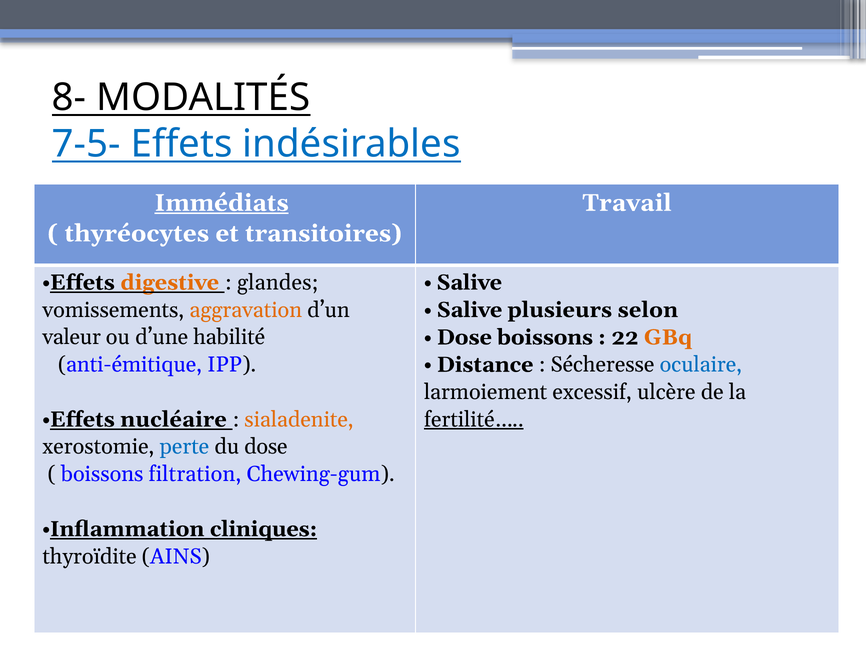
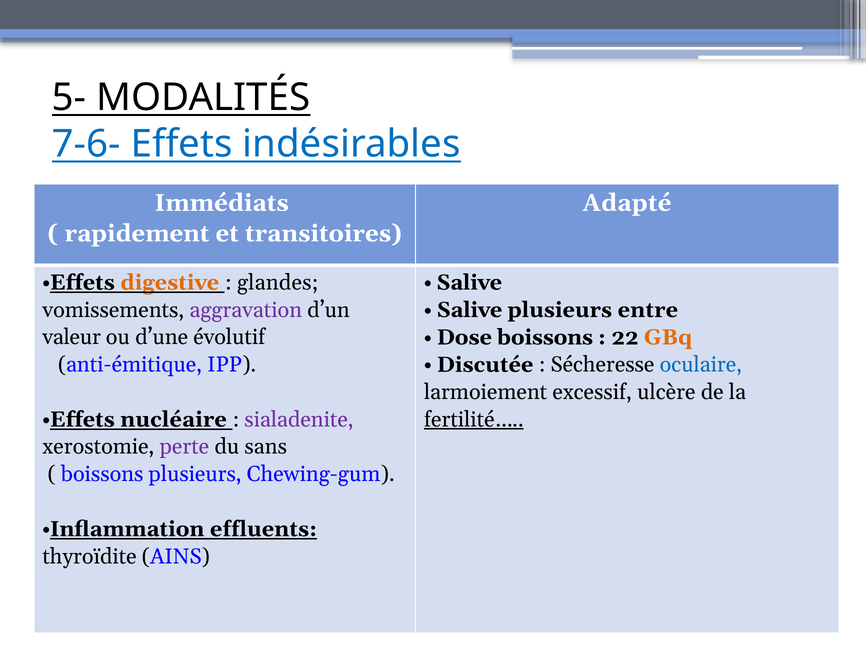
8-: 8- -> 5-
7-5-: 7-5- -> 7-6-
Immédiats underline: present -> none
Travail: Travail -> Adapté
thyréocytes: thyréocytes -> rapidement
selon: selon -> entre
aggravation colour: orange -> purple
habilité: habilité -> évolutif
Distance: Distance -> Discutée
sialadenite colour: orange -> purple
perte colour: blue -> purple
du dose: dose -> sans
boissons filtration: filtration -> plusieurs
cliniques: cliniques -> effluents
